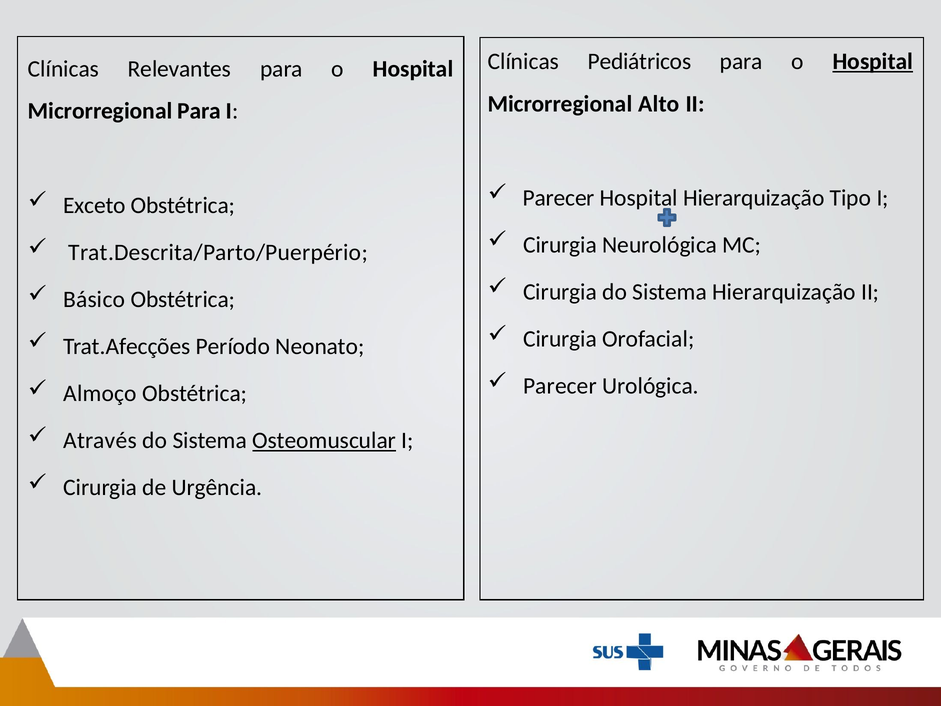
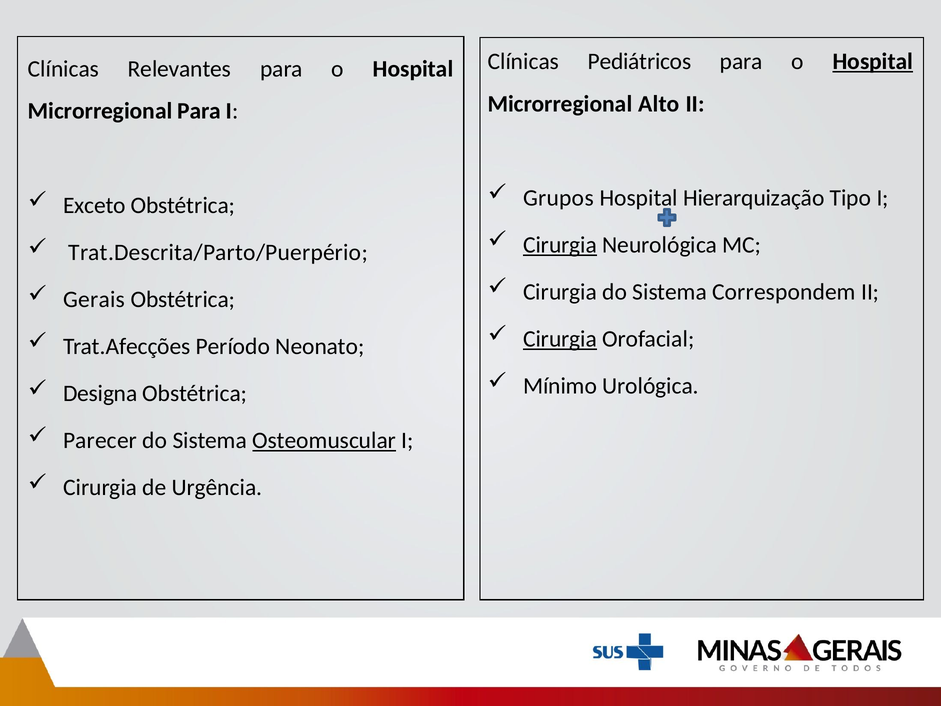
Parecer at (559, 198): Parecer -> Grupos
Cirurgia at (560, 245) underline: none -> present
Sistema Hierarquização: Hierarquização -> Correspondem
Básico: Básico -> Gerais
Cirurgia at (560, 339) underline: none -> present
Parecer at (560, 386): Parecer -> Mínimo
Almoço: Almoço -> Designa
Através: Através -> Parecer
